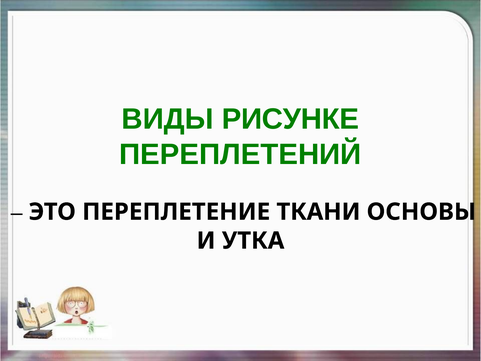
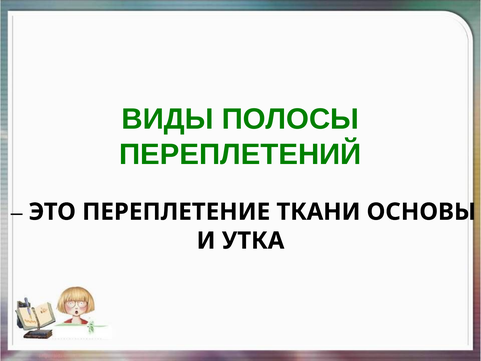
РИСУНКЕ: РИСУНКЕ -> ПОЛОСЫ
